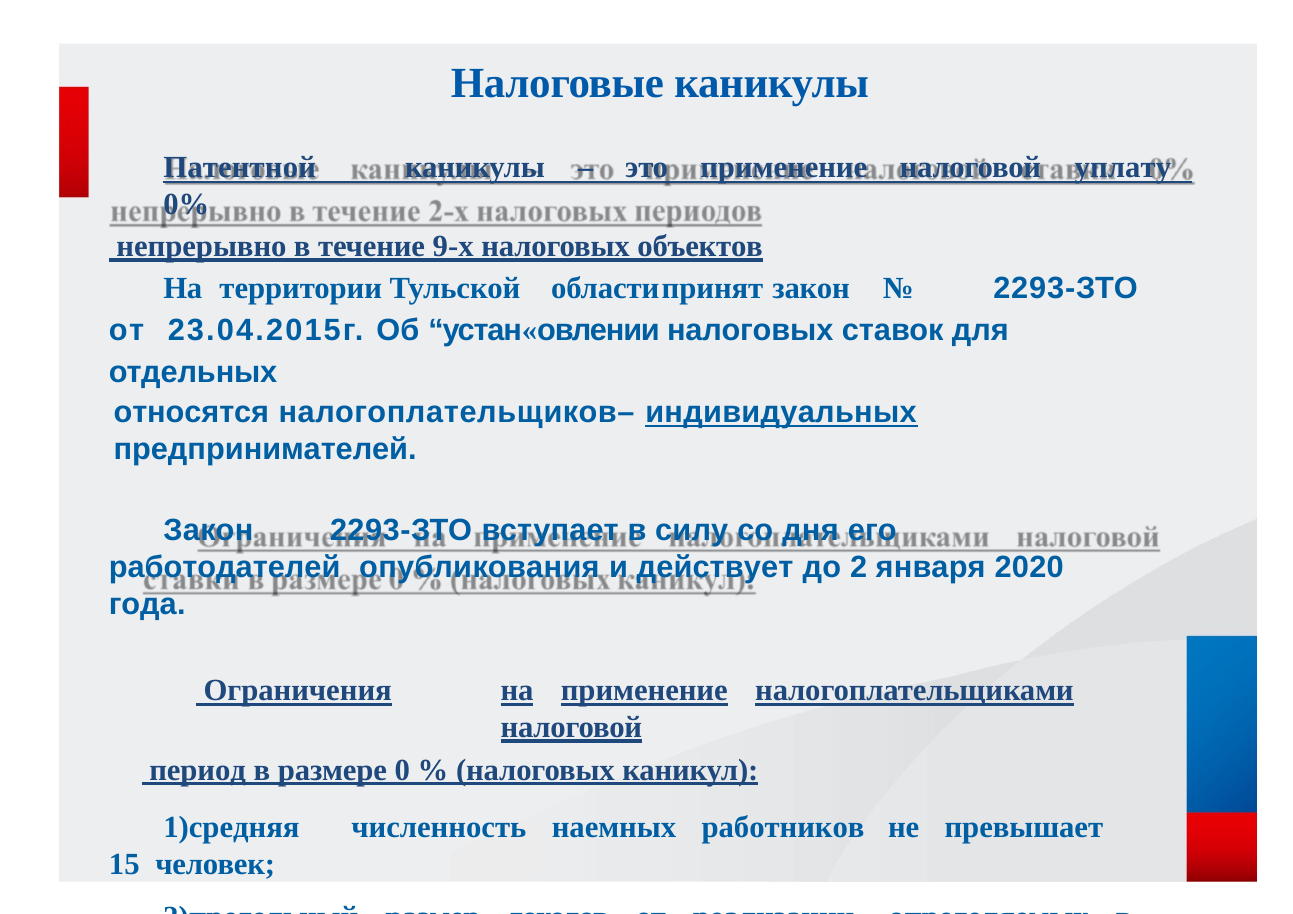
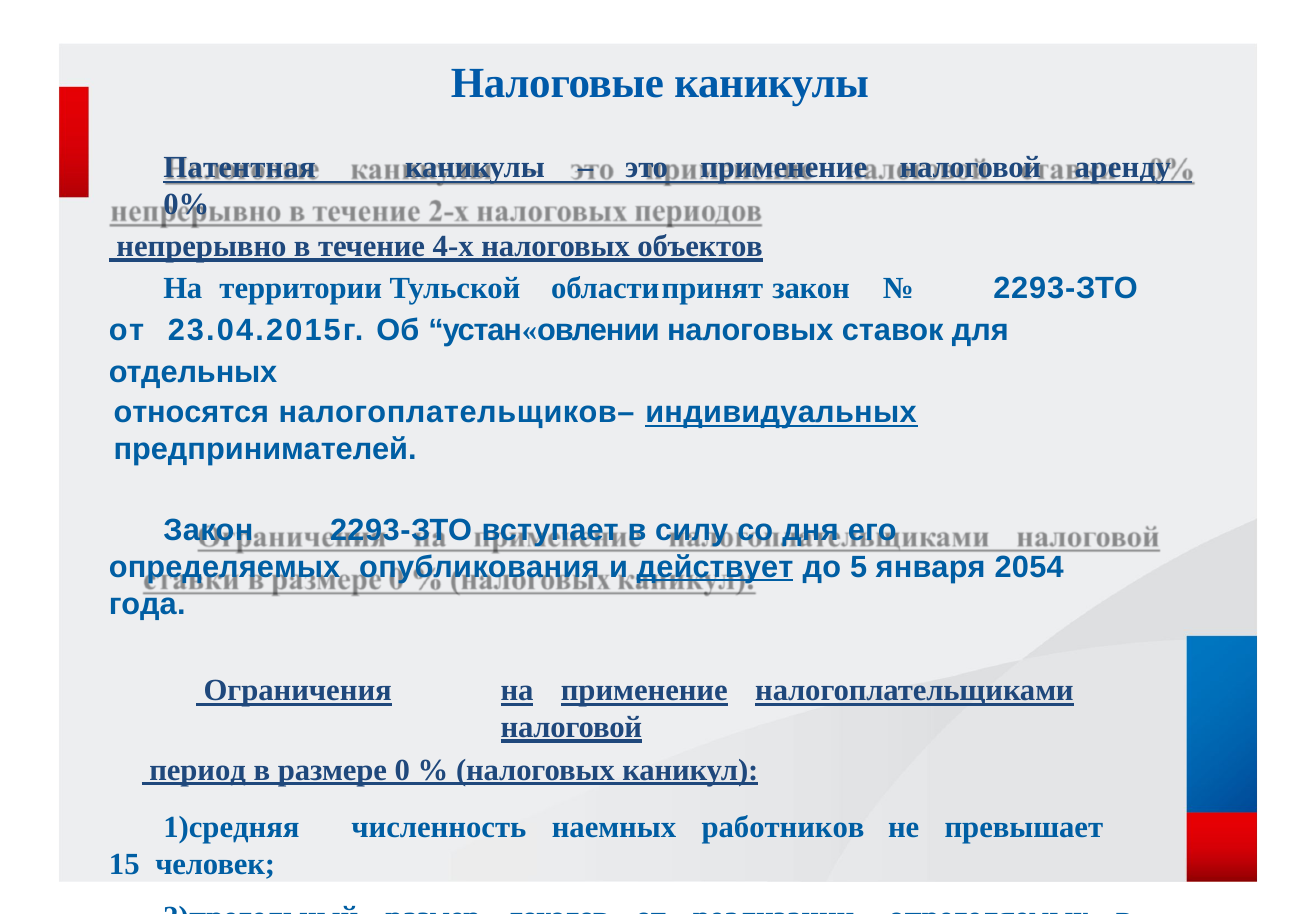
Патентной: Патентной -> Патентная
уплату: уплату -> аренду
9-х: 9-х -> 4-х
работодателей at (225, 567): работодателей -> определяемых
действует underline: none -> present
2: 2 -> 5
2020: 2020 -> 2054
